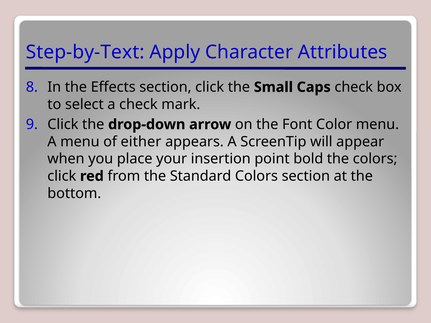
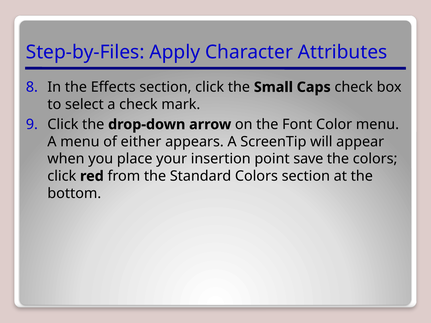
Step-by-Text: Step-by-Text -> Step-by-Files
bold: bold -> save
